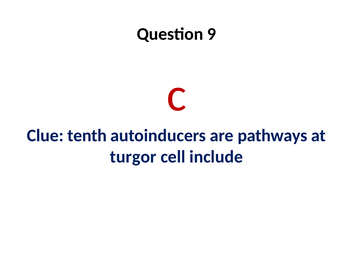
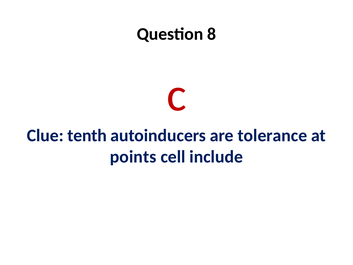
9: 9 -> 8
pathways: pathways -> tolerance
turgor: turgor -> points
